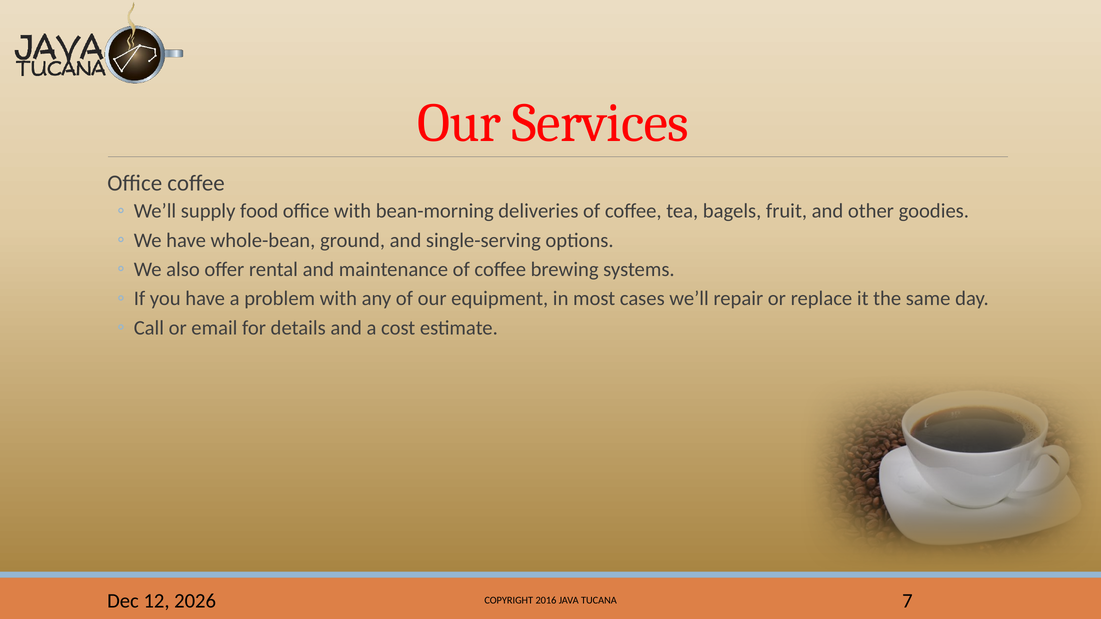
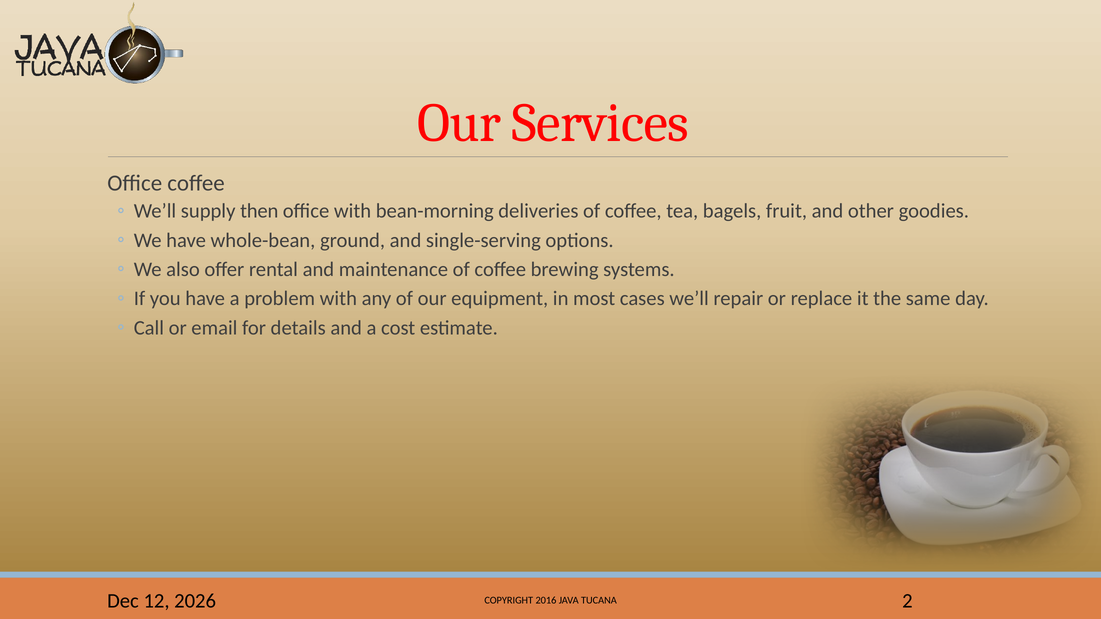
food: food -> then
7: 7 -> 2
